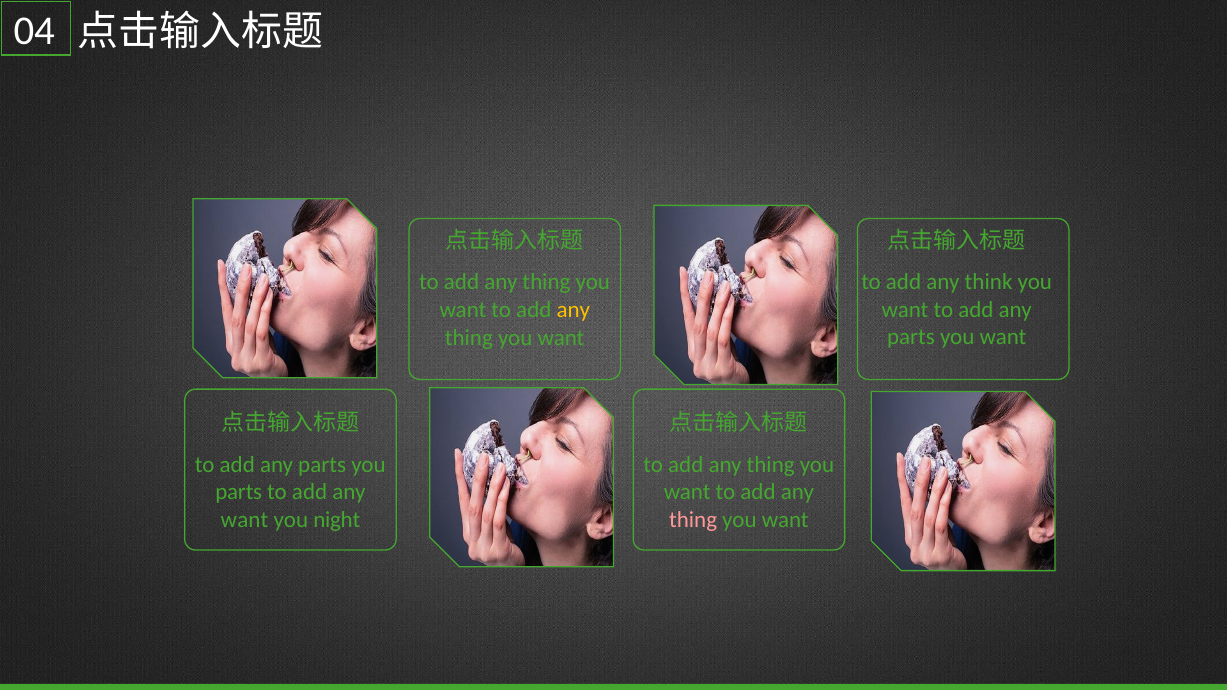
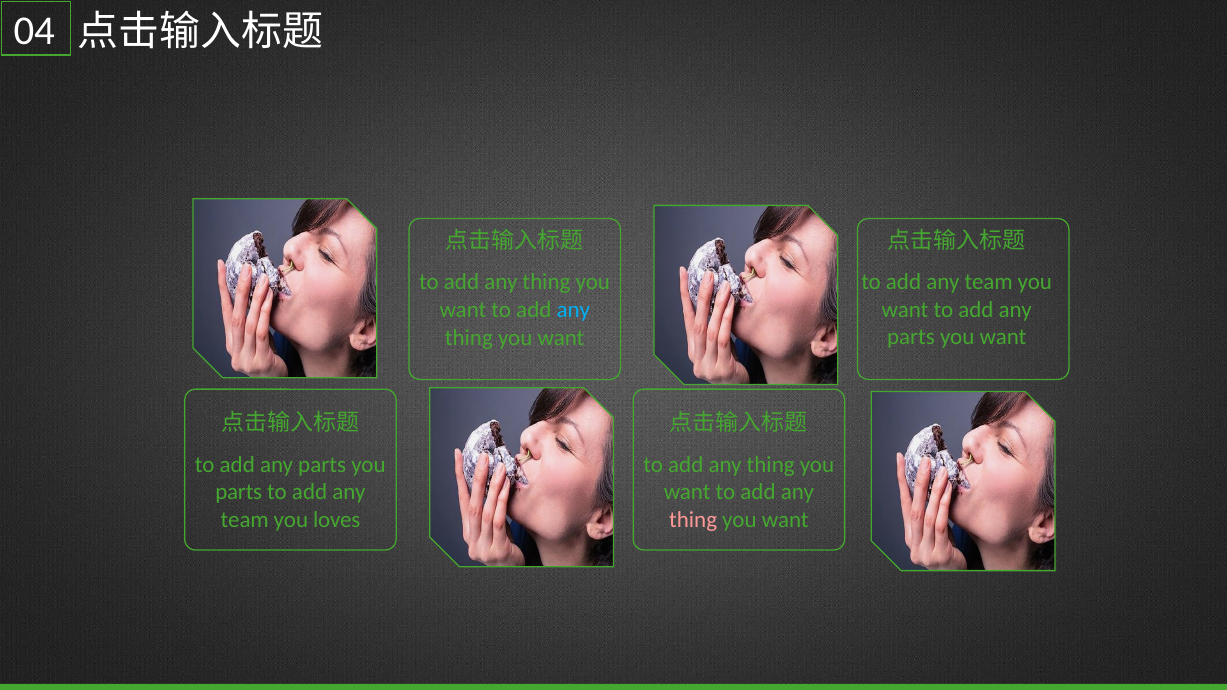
think at (989, 282): think -> team
any at (573, 310) colour: yellow -> light blue
want at (245, 520): want -> team
night: night -> loves
